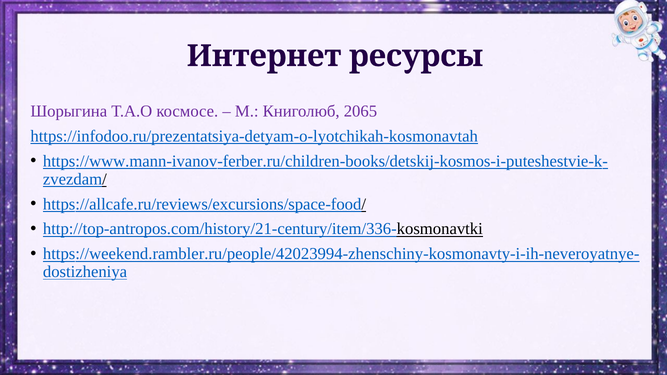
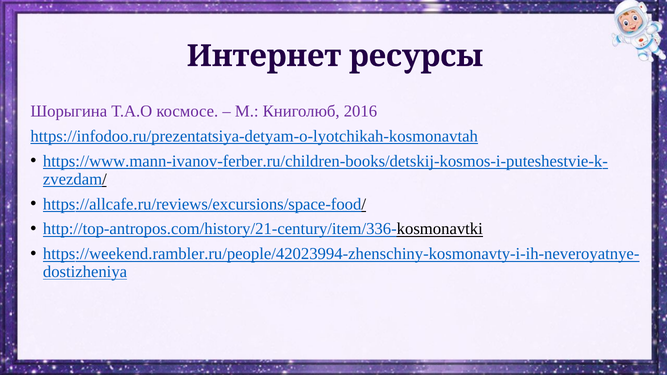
2065: 2065 -> 2016
